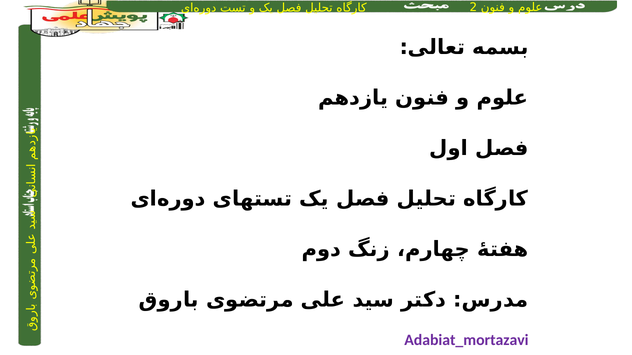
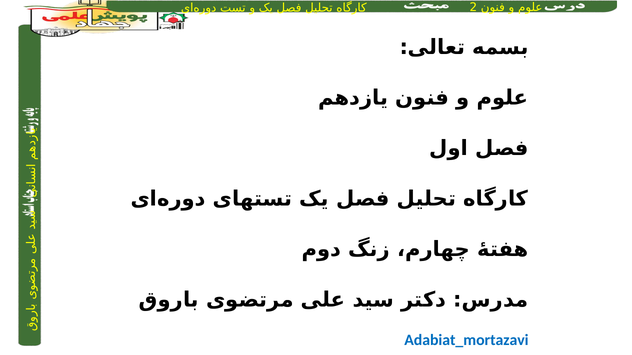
Adabiat_mortazavi colour: purple -> blue
